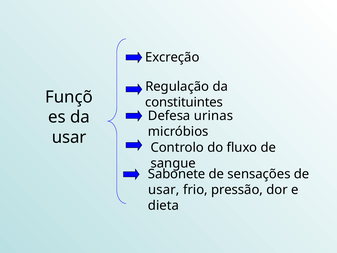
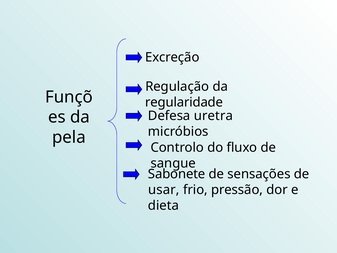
constituintes: constituintes -> regularidade
urinas: urinas -> uretra
usar at (69, 137): usar -> pela
